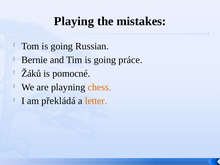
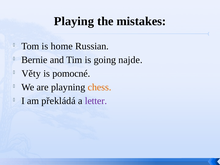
Tom is going: going -> home
práce: práce -> najde
Žáků: Žáků -> Věty
letter colour: orange -> purple
